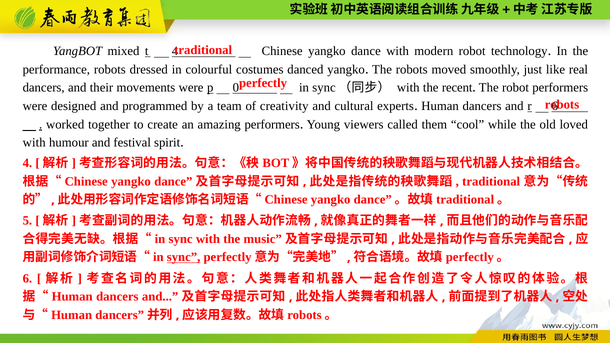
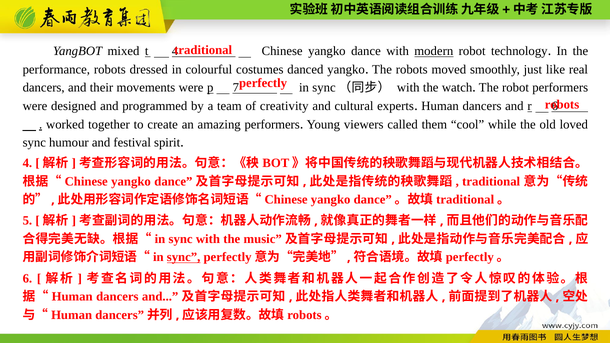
modern underline: none -> present
0: 0 -> 7
recent: recent -> watch
with at (34, 143): with -> sync
